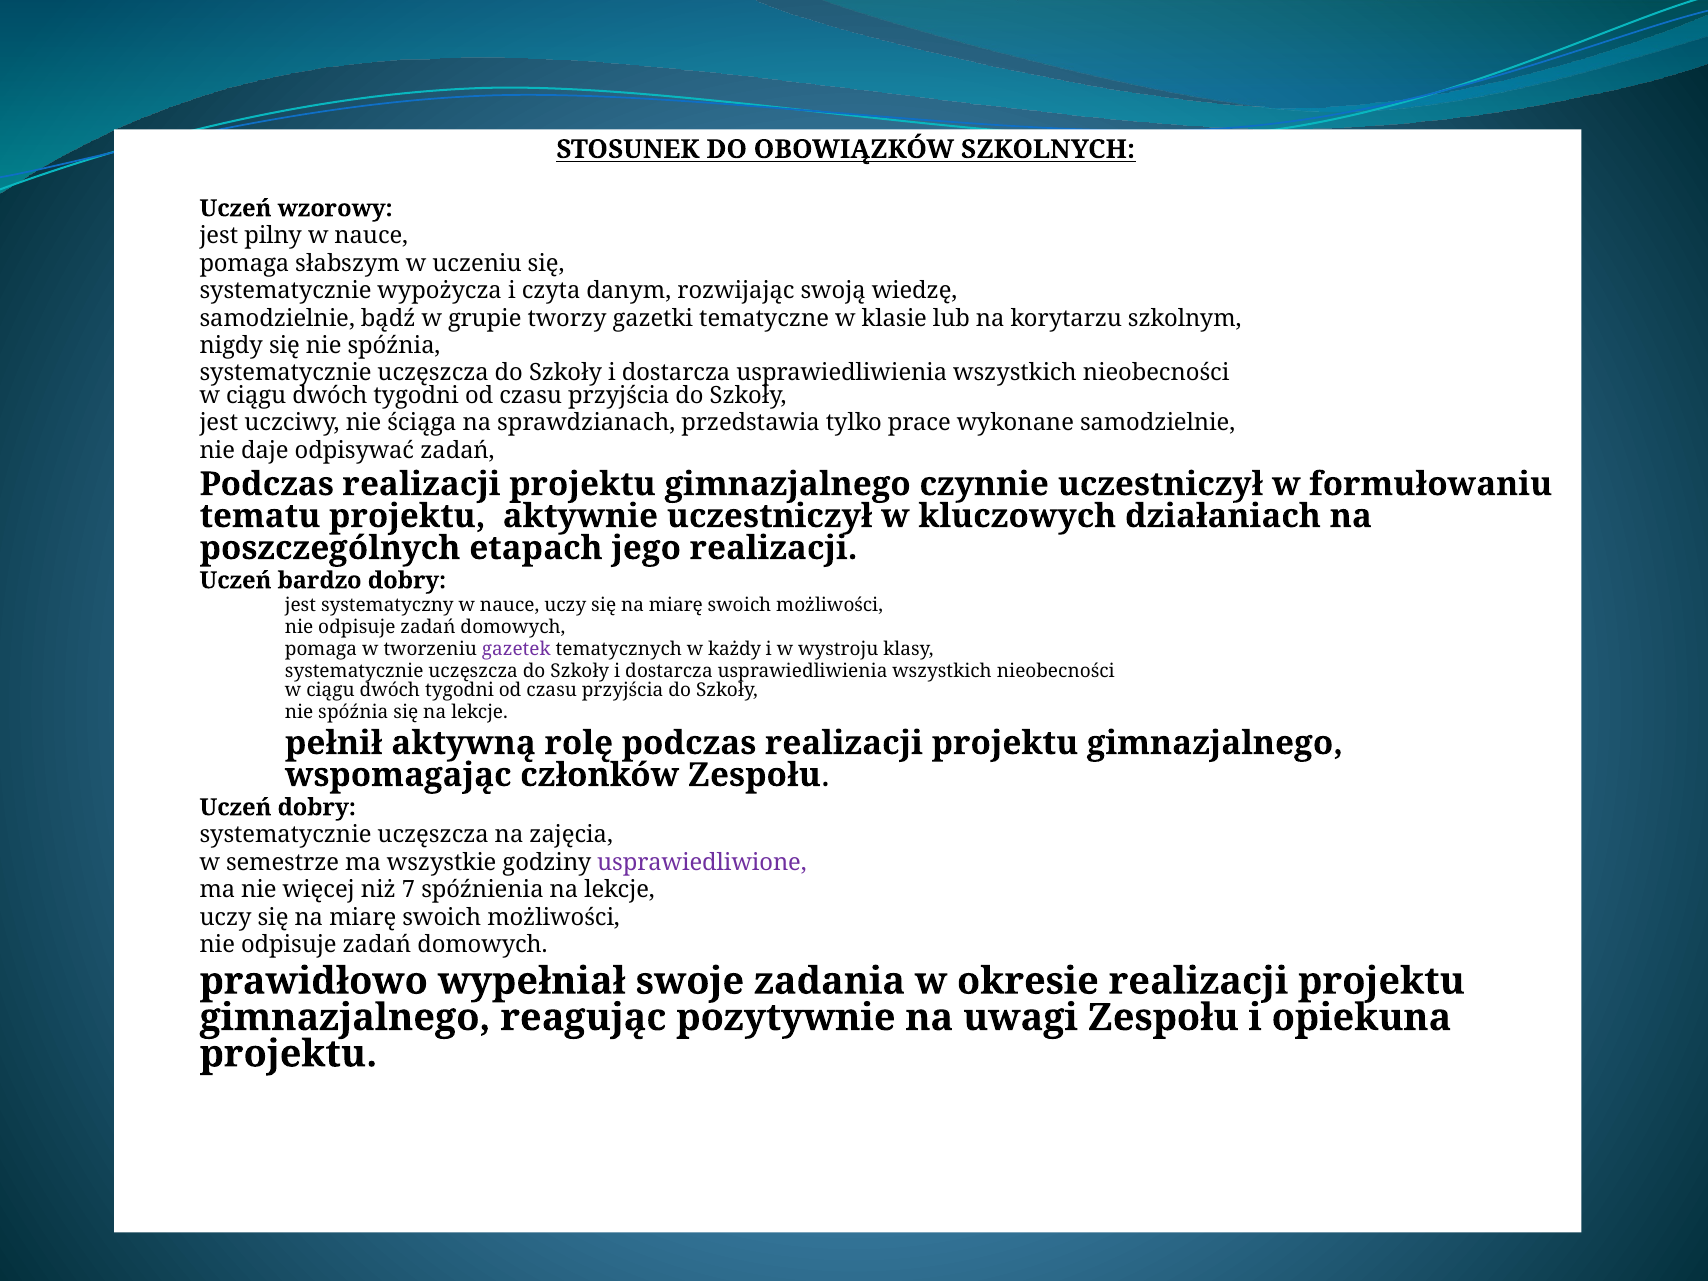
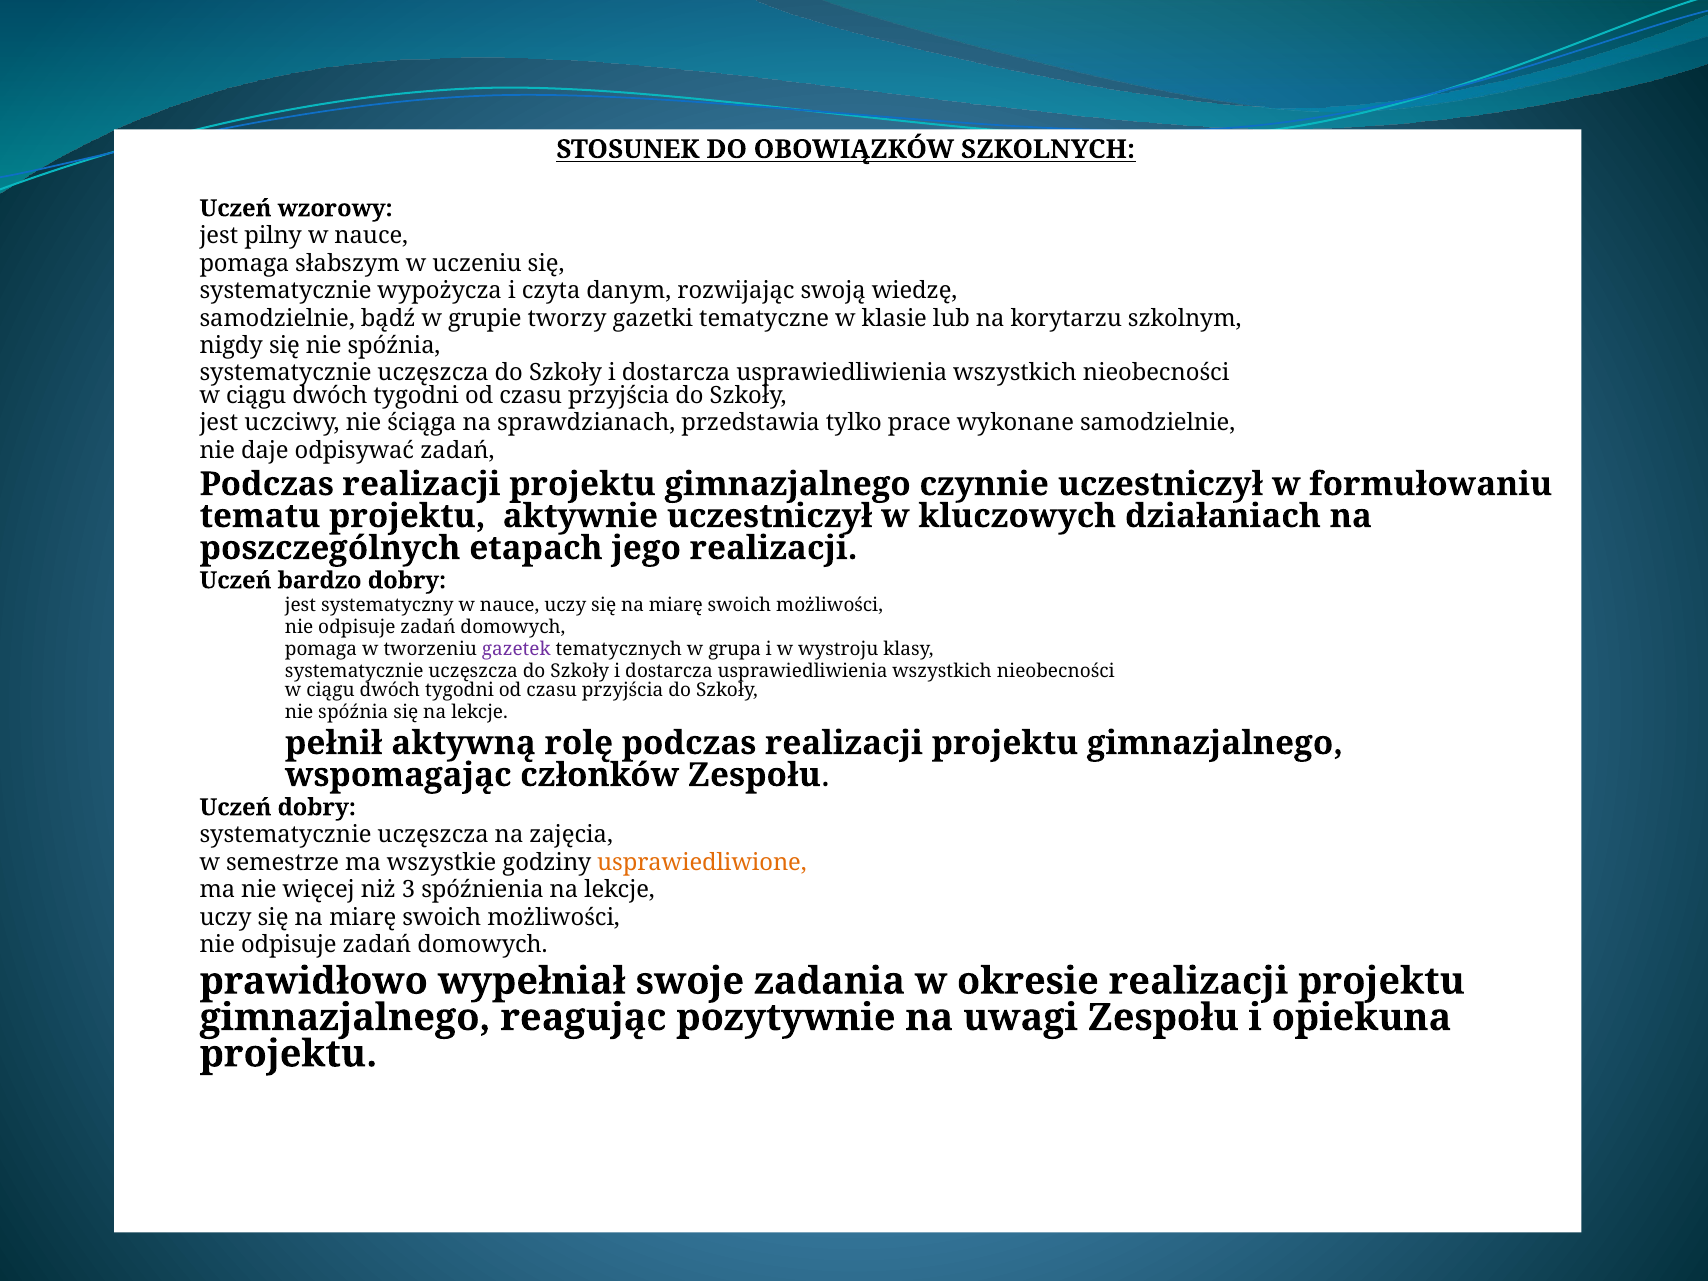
każdy: każdy -> grupa
usprawiedliwione colour: purple -> orange
7: 7 -> 3
